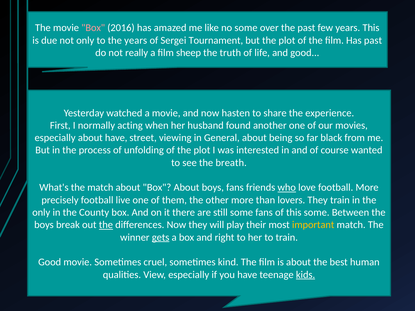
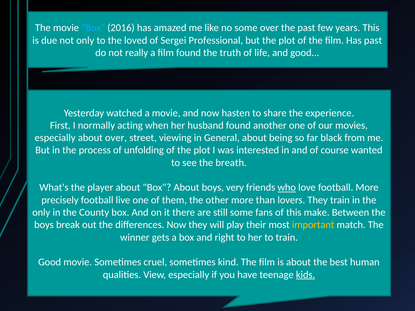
Box at (93, 28) colour: pink -> light blue
the years: years -> loved
Tournament: Tournament -> Professional
film sheep: sheep -> found
about have: have -> over
the match: match -> player
boys fans: fans -> very
this some: some -> make
the at (106, 225) underline: present -> none
gets underline: present -> none
